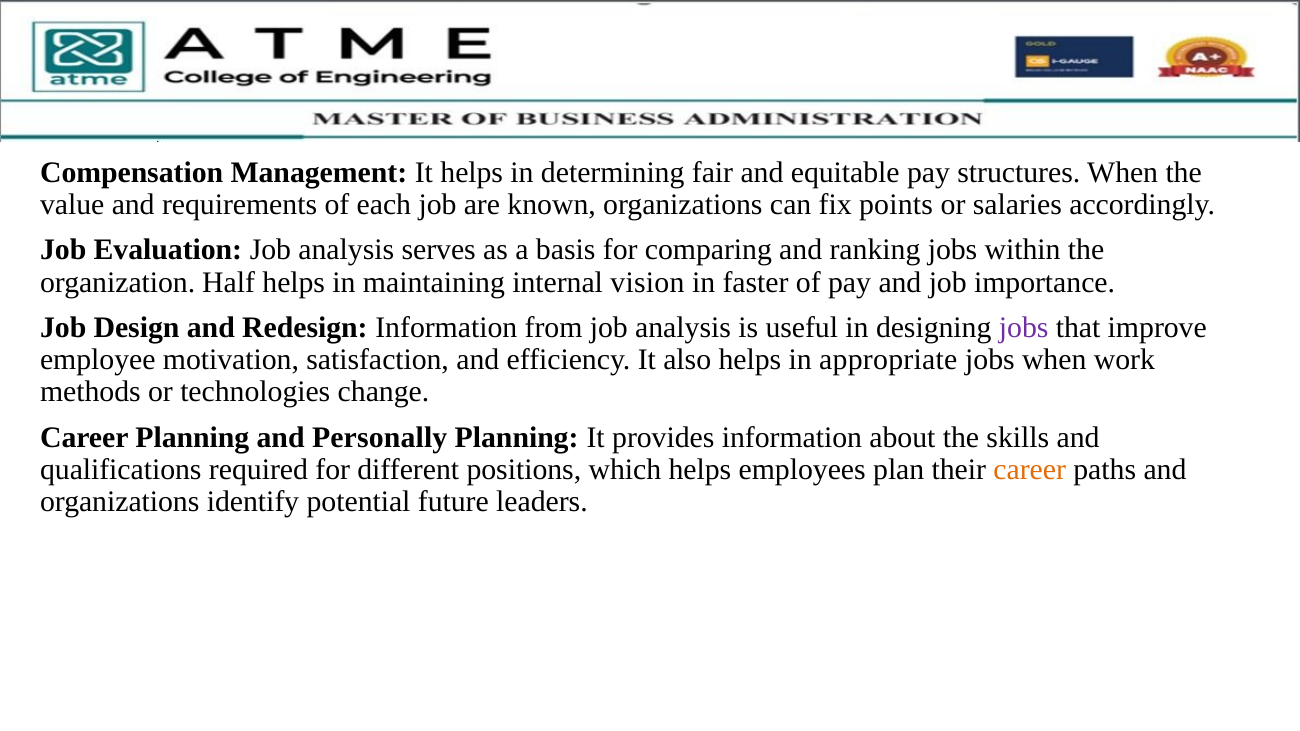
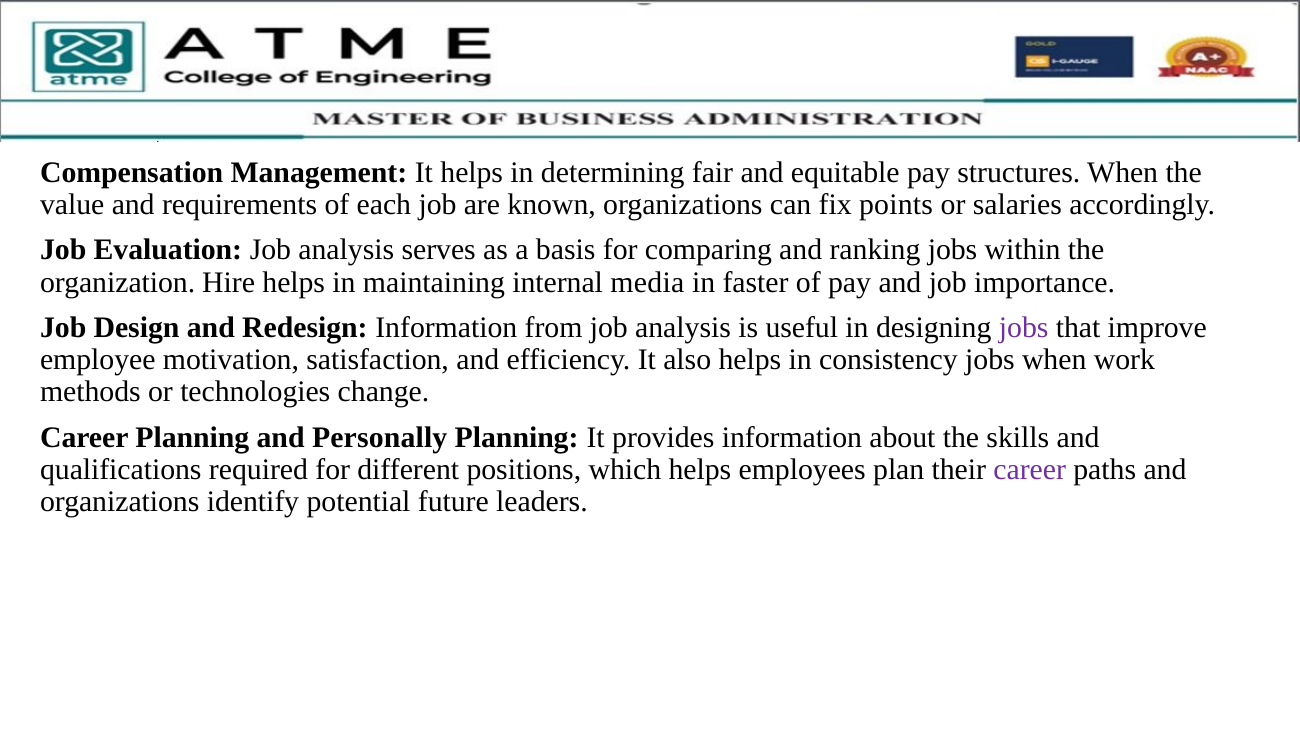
Half: Half -> Hire
vision: vision -> media
appropriate: appropriate -> consistency
career at (1030, 470) colour: orange -> purple
